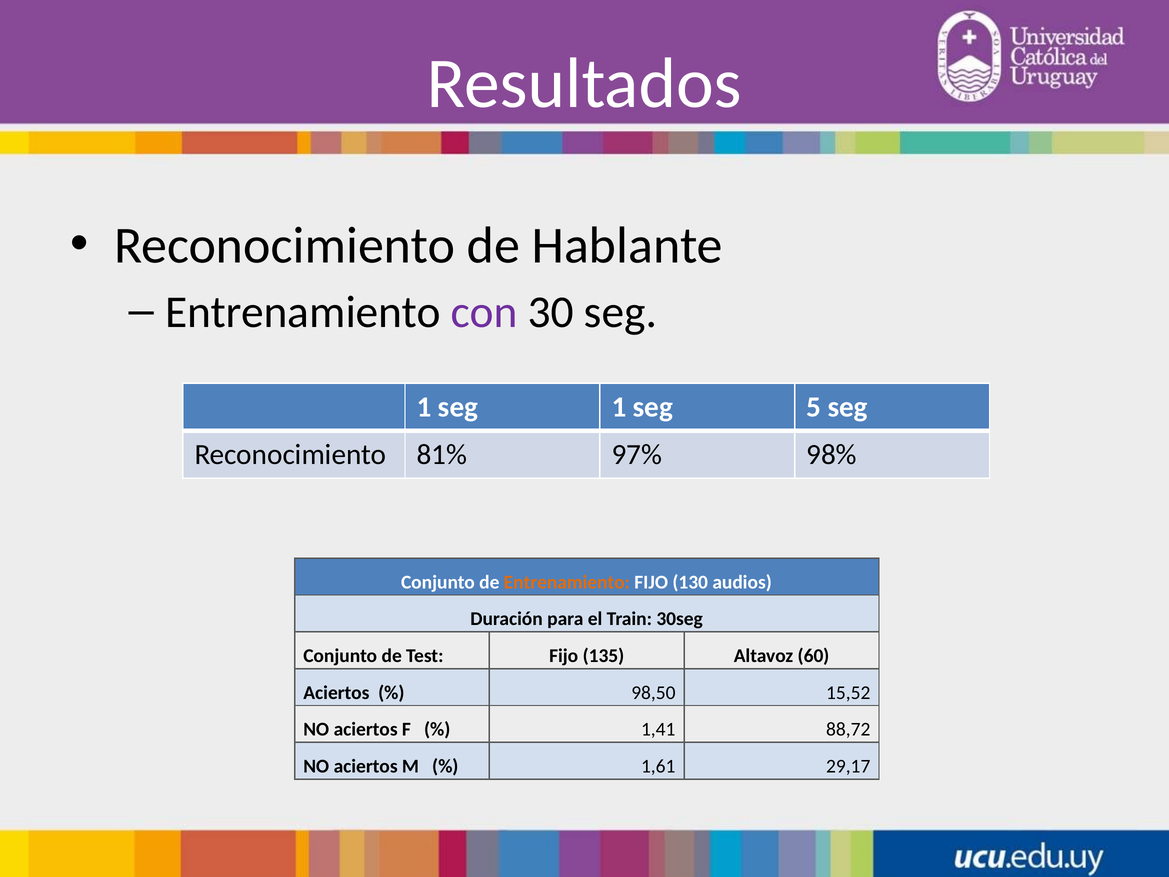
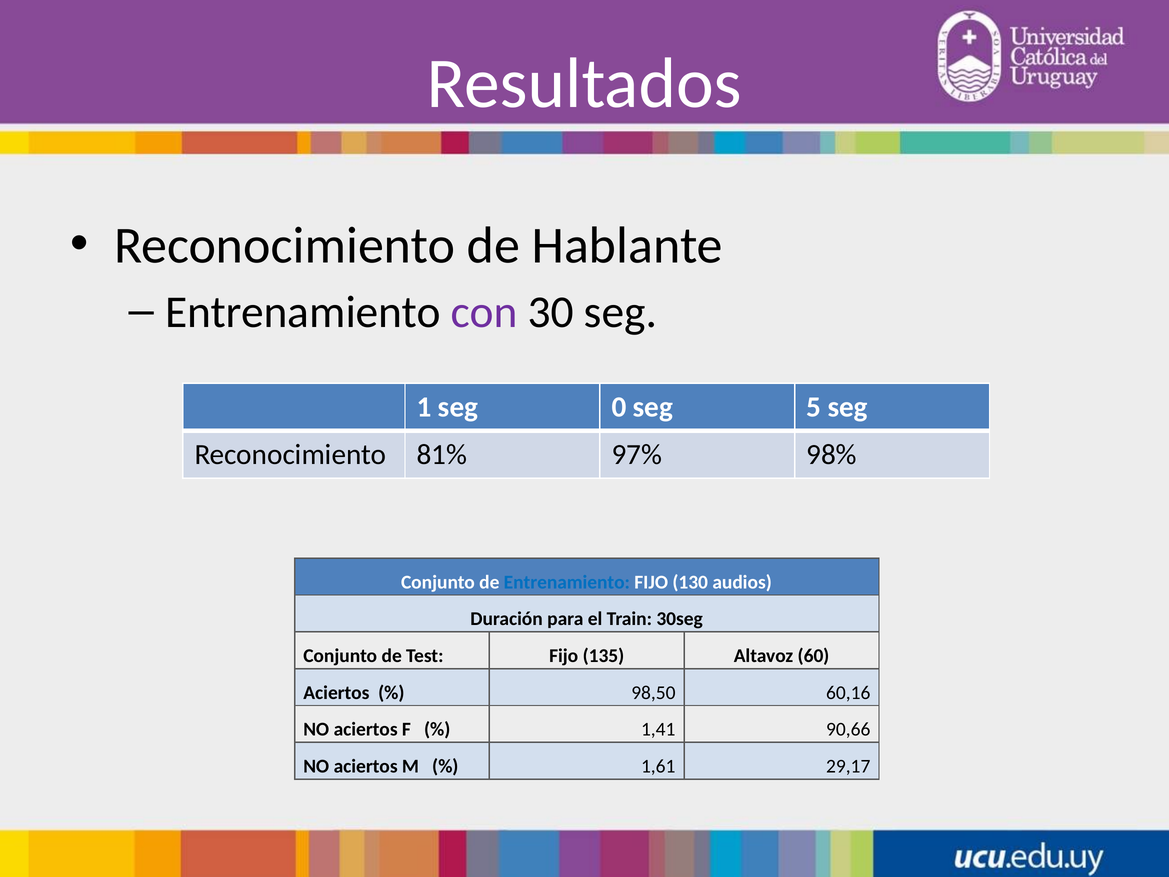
1 seg 1: 1 -> 0
Entrenamiento at (567, 582) colour: orange -> blue
15,52: 15,52 -> 60,16
88,72: 88,72 -> 90,66
